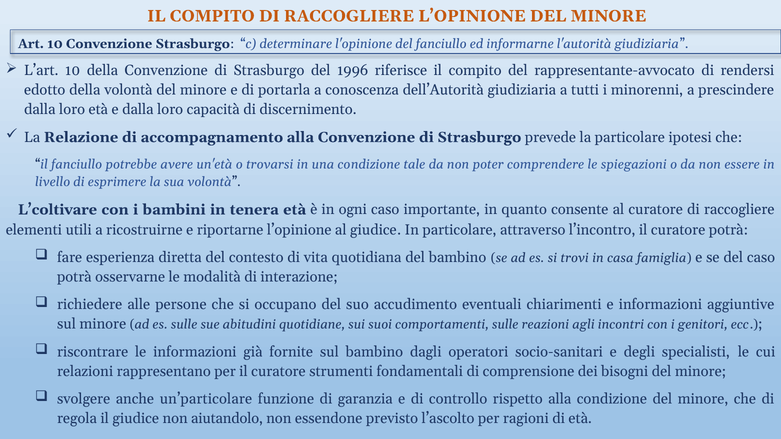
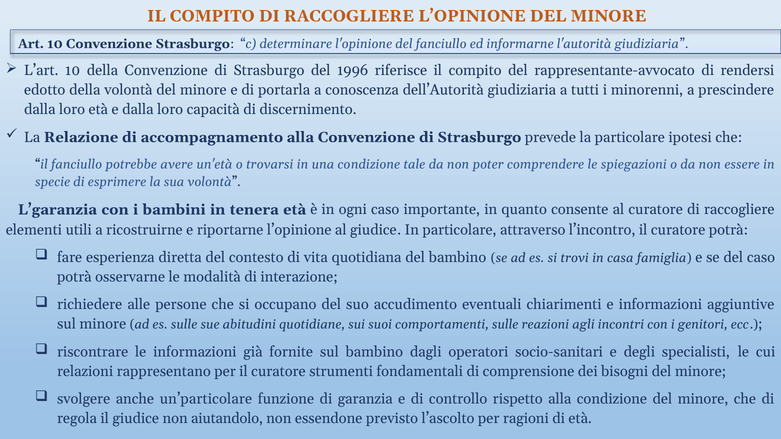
livello: livello -> specie
L’coltivare: L’coltivare -> L’garanzia
